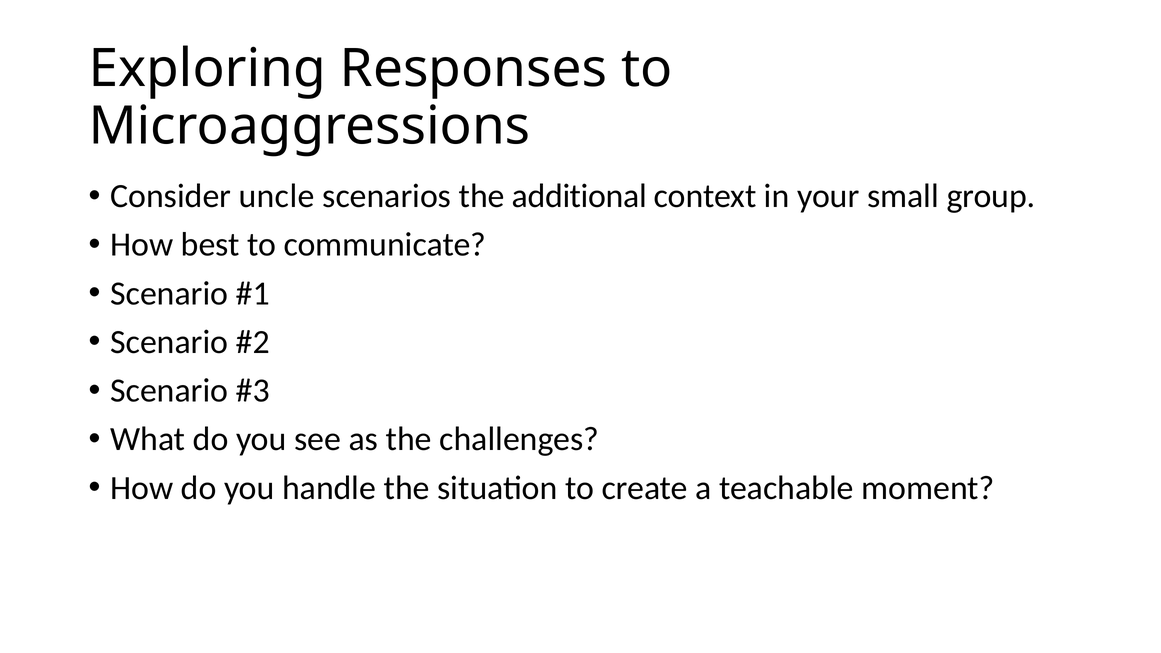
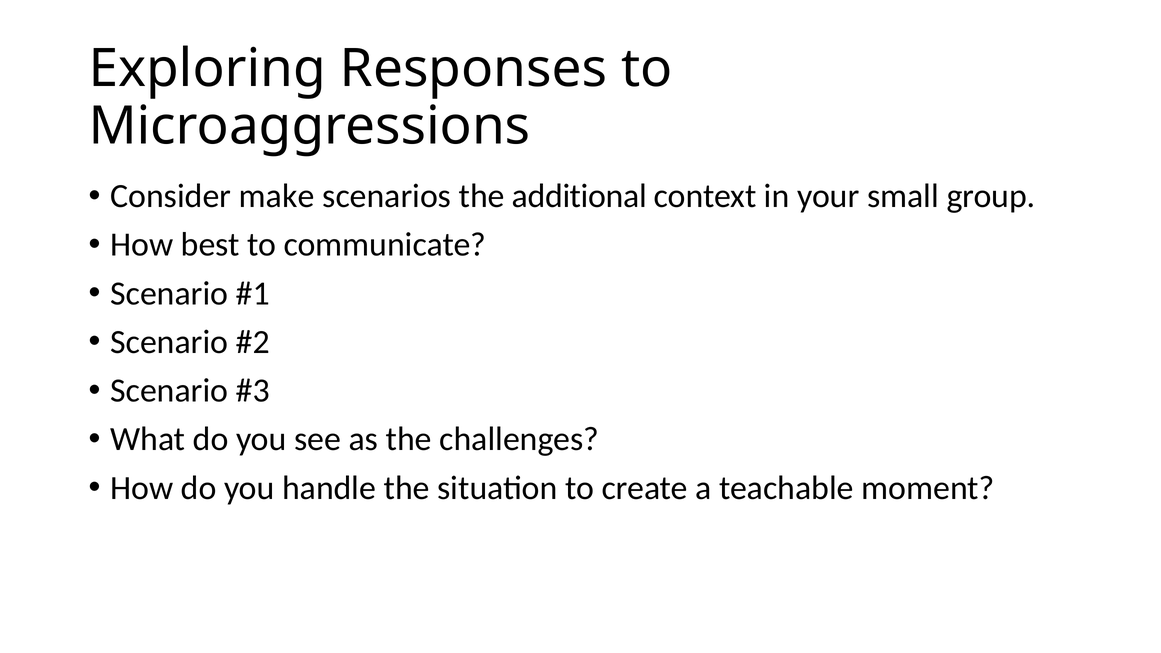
uncle: uncle -> make
